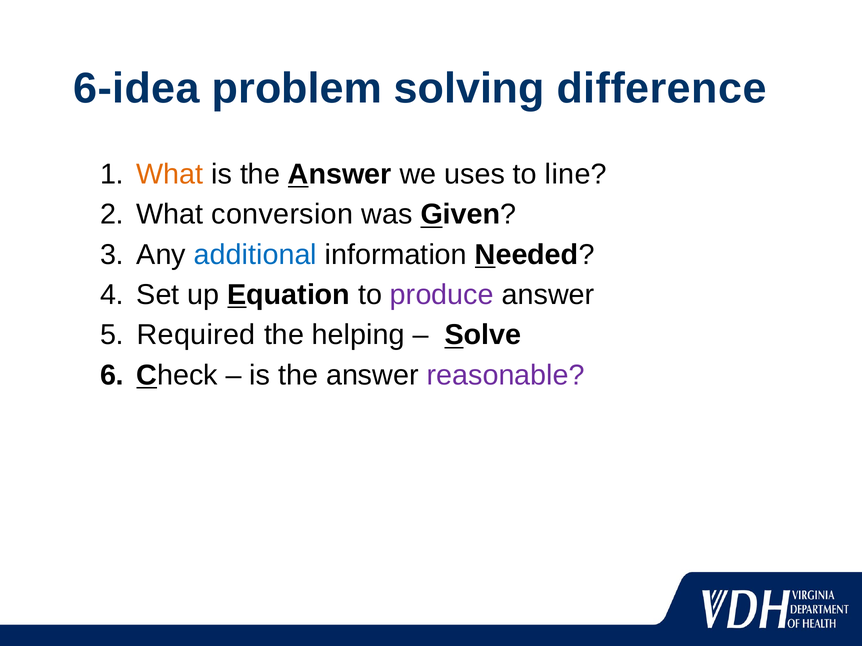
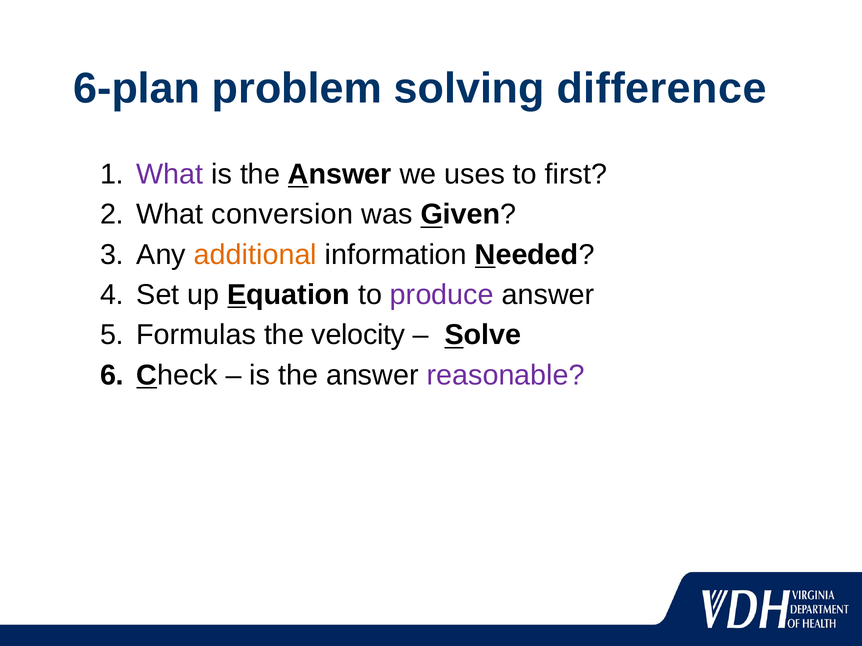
6-idea: 6-idea -> 6-plan
What at (170, 174) colour: orange -> purple
line: line -> first
additional colour: blue -> orange
Required: Required -> Formulas
helping: helping -> velocity
